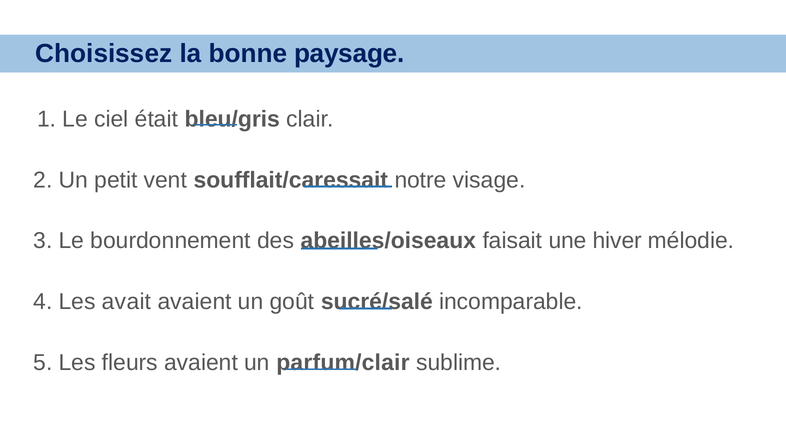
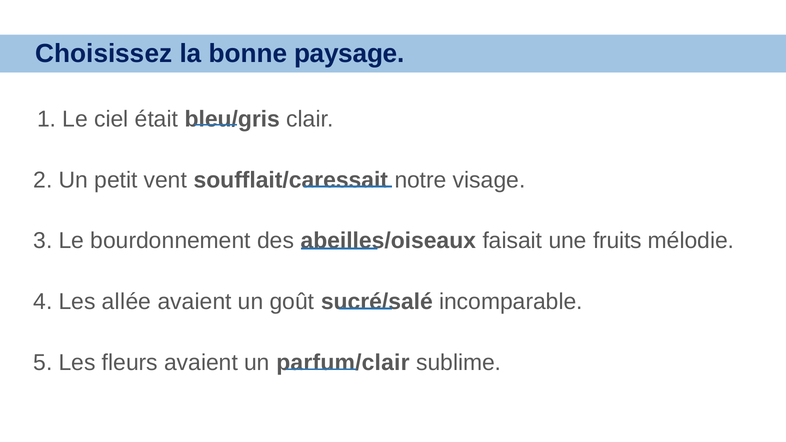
hiver: hiver -> fruits
avait: avait -> allée
